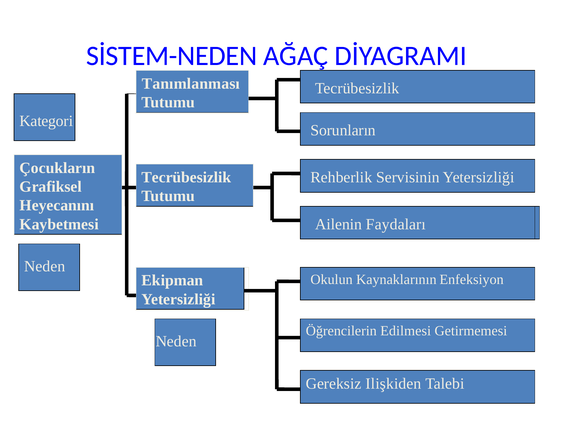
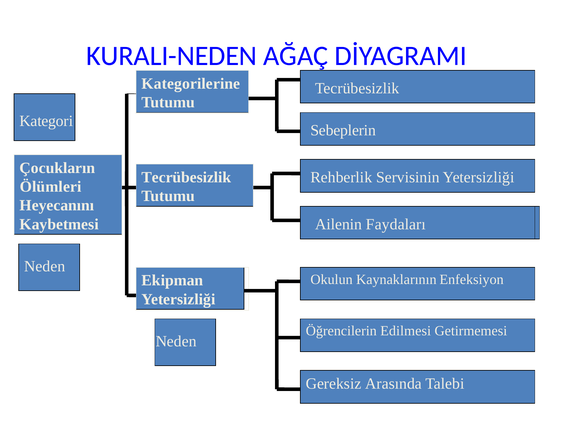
SİSTEM-NEDEN: SİSTEM-NEDEN -> KURALI-NEDEN
Tanımlanması: Tanımlanması -> Kategorilerine
Sorunların: Sorunların -> Sebeplerin
Grafiksel: Grafiksel -> Ölümleri
Ilişkiden: Ilişkiden -> Arasında
